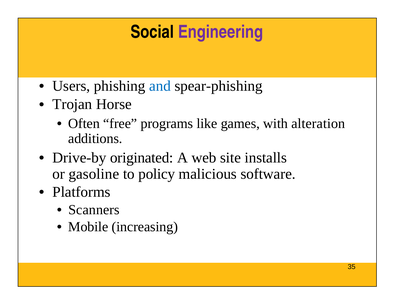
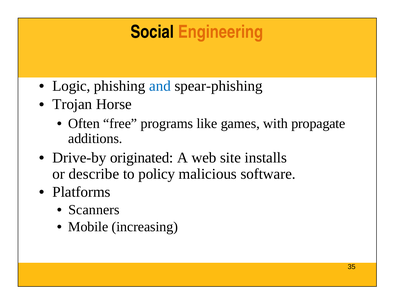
Engineering colour: purple -> orange
Users: Users -> Logic
alteration: alteration -> propagate
gasoline: gasoline -> describe
